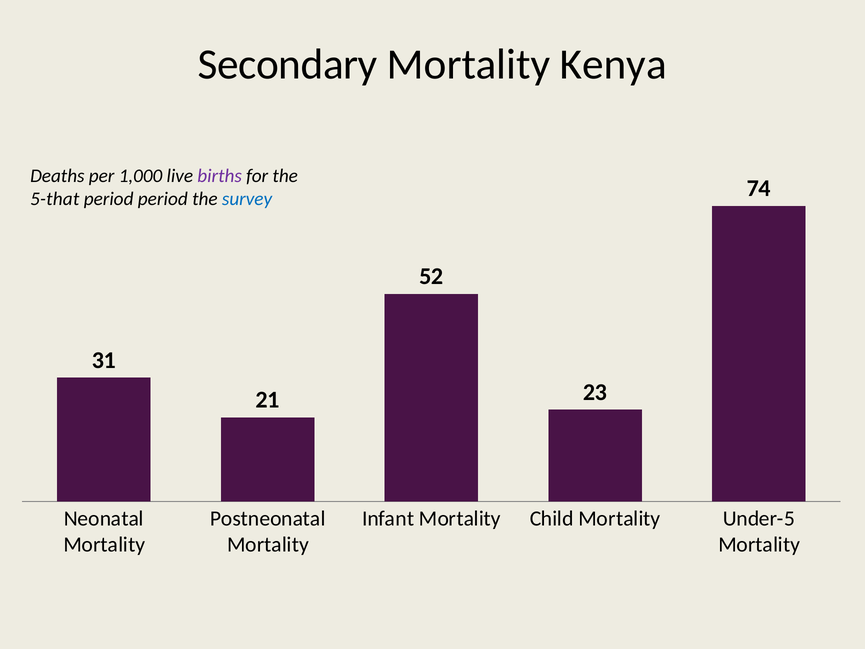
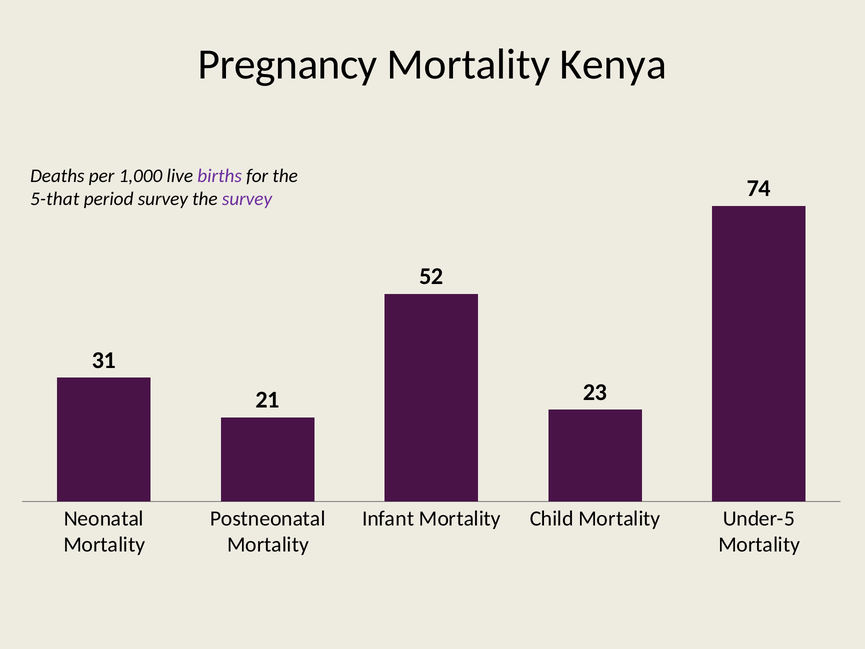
Secondary: Secondary -> Pregnancy
period period: period -> survey
survey at (247, 199) colour: blue -> purple
